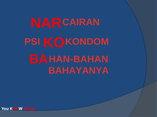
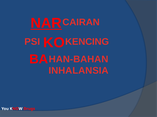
NAR underline: none -> present
KONDOM: KONDOM -> KENCING
BAHAYANYA: BAHAYANYA -> INHALANSIA
